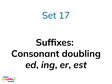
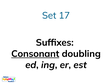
Consonant underline: none -> present
